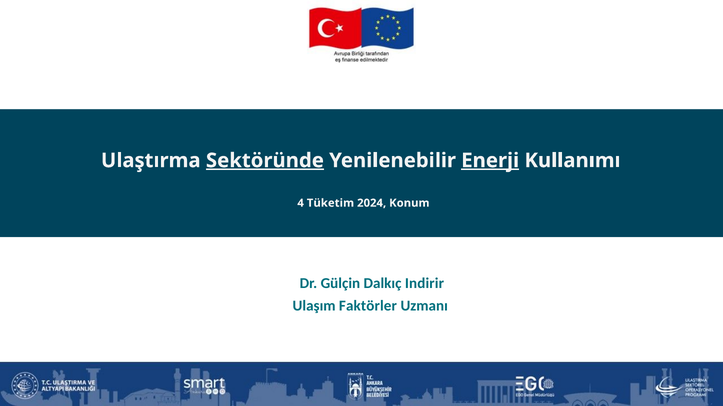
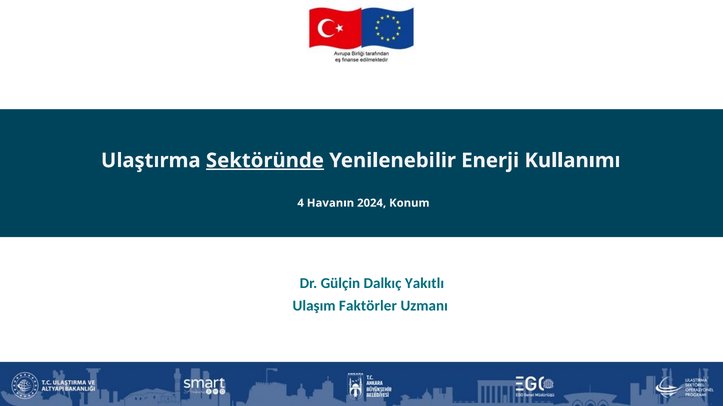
Enerji underline: present -> none
Tüketim: Tüketim -> Havanın
Indirir: Indirir -> Yakıtlı
